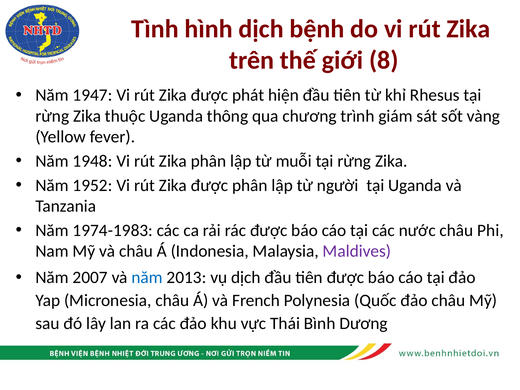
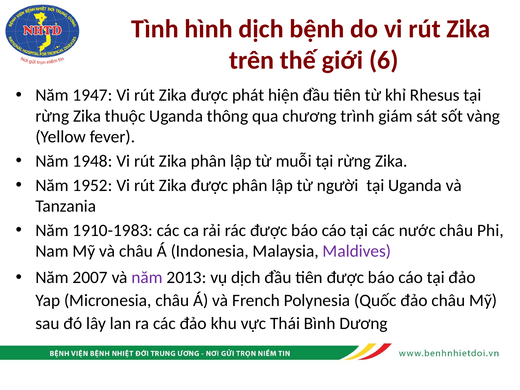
8: 8 -> 6
1974-1983: 1974-1983 -> 1910-1983
năm at (147, 278) colour: blue -> purple
